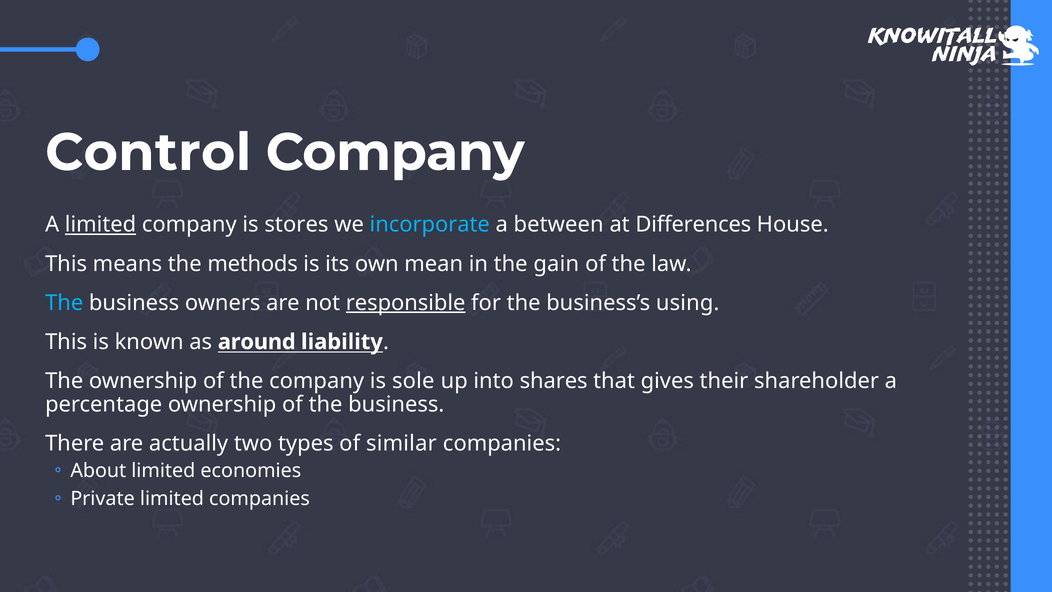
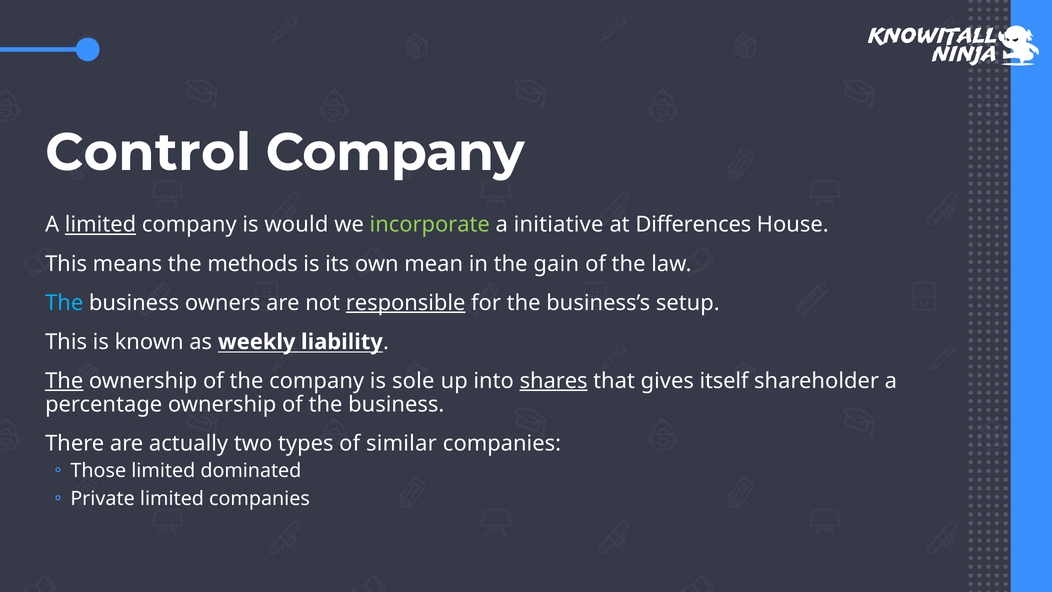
stores: stores -> would
incorporate colour: light blue -> light green
between: between -> initiative
using: using -> setup
around: around -> weekly
The at (64, 381) underline: none -> present
shares underline: none -> present
their: their -> itself
About: About -> Those
economies: economies -> dominated
